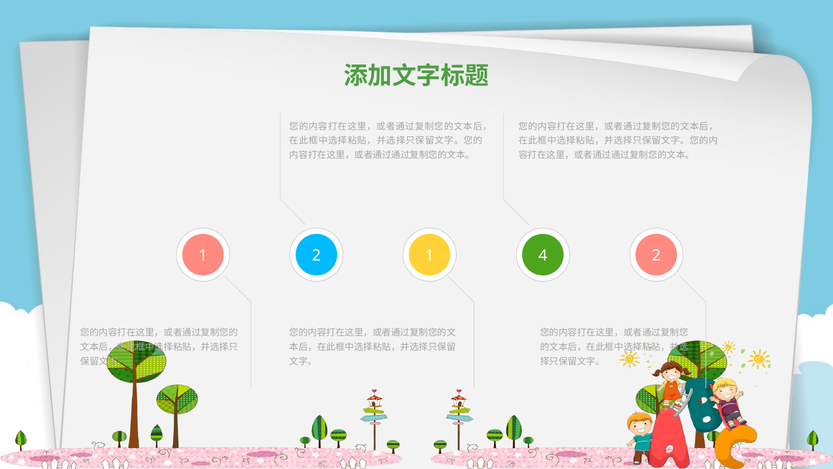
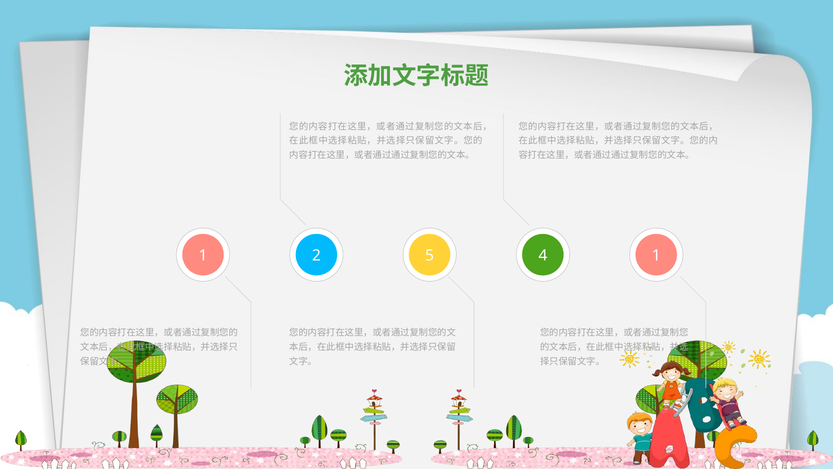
2 1: 1 -> 5
4 2: 2 -> 1
